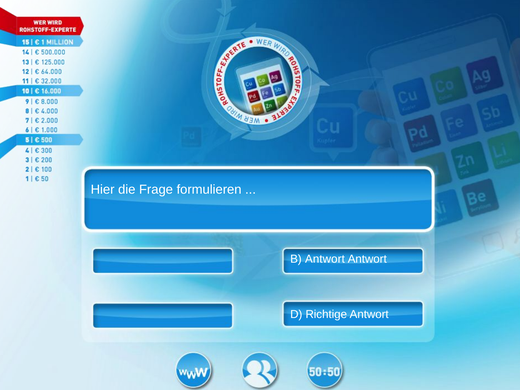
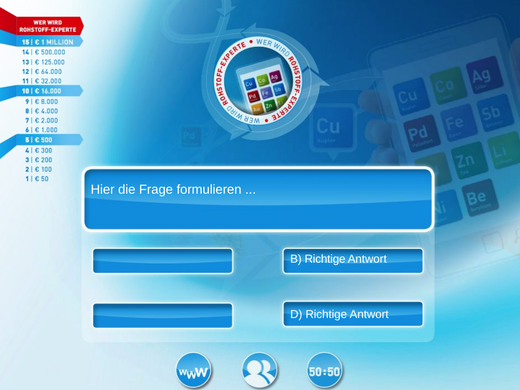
B Antwort: Antwort -> Richtige
